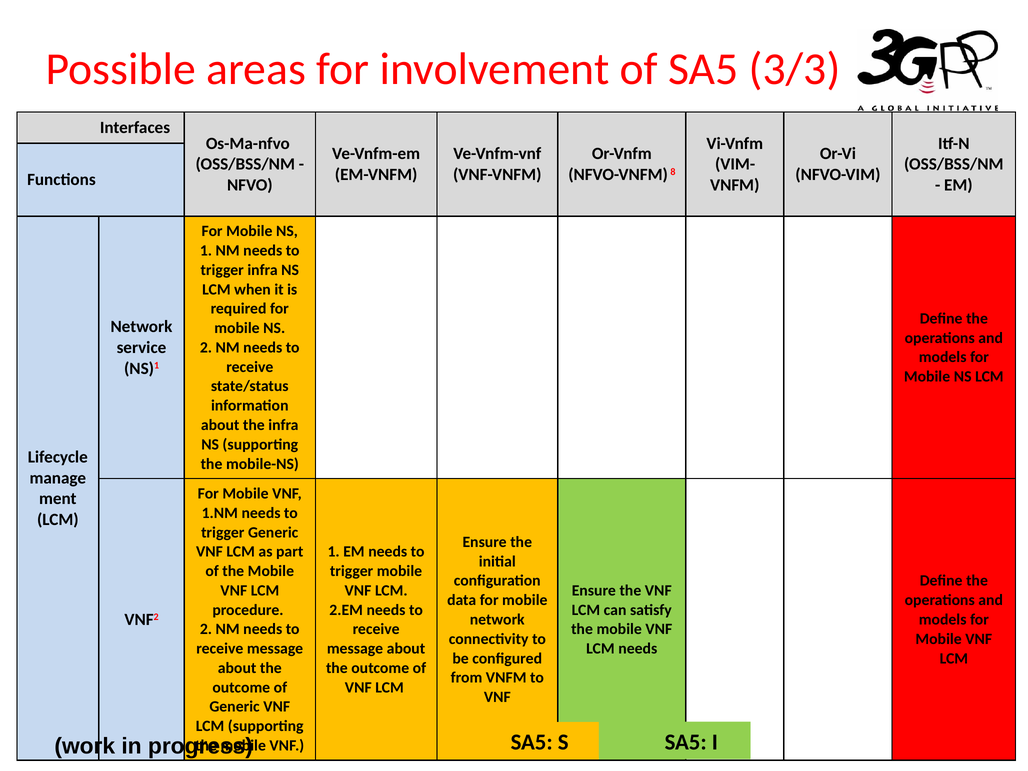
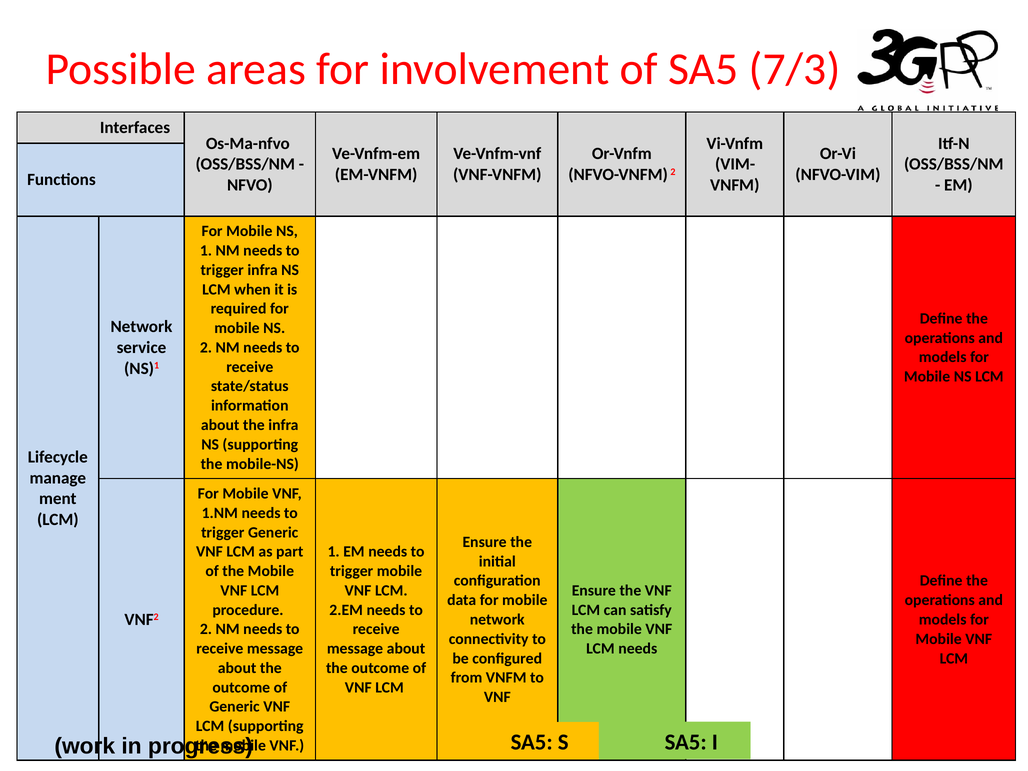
3/3: 3/3 -> 7/3
NFVO-VNFM 8: 8 -> 2
